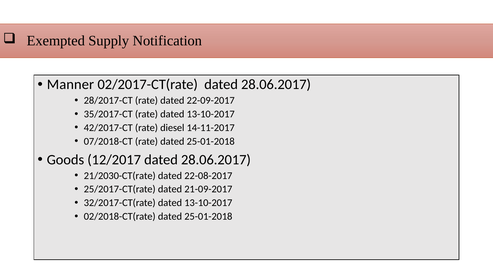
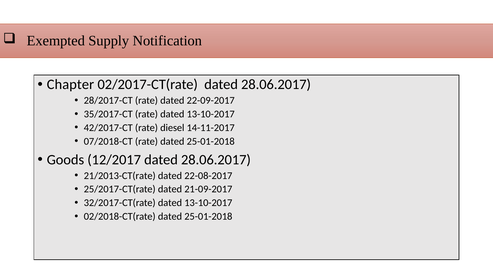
Manner: Manner -> Chapter
21/2030-CT(rate: 21/2030-CT(rate -> 21/2013-CT(rate
